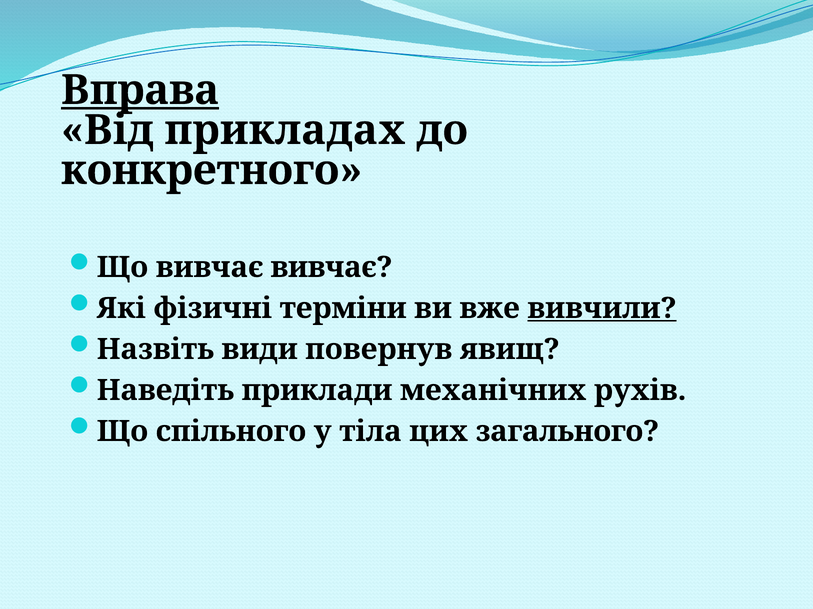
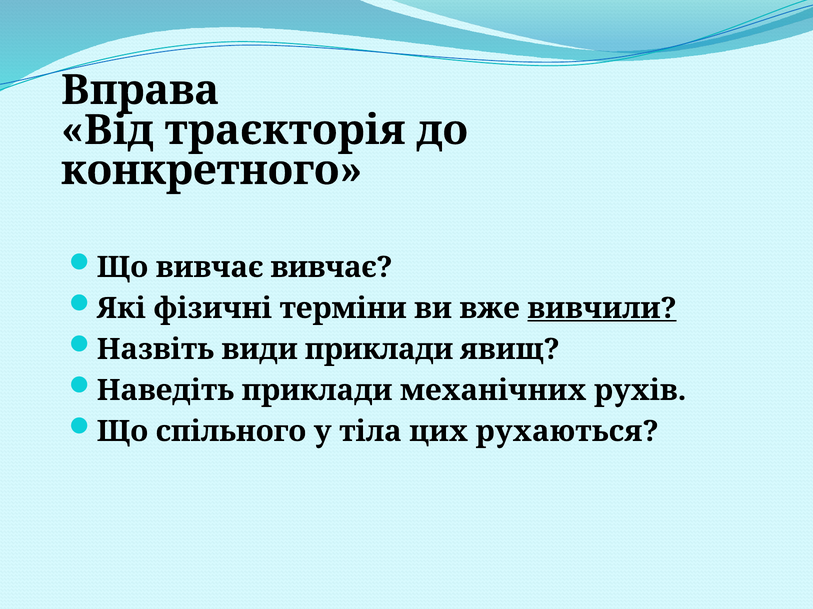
Вправа underline: present -> none
прикладах: прикладах -> траєкторія
види повернув: повернув -> приклади
загального: загального -> рухаються
